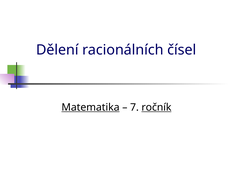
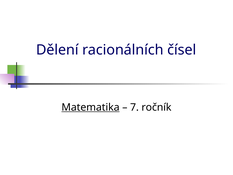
ročník underline: present -> none
